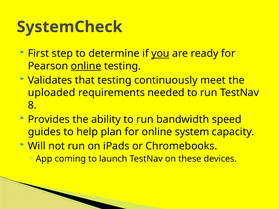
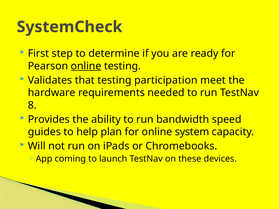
you underline: present -> none
continuously: continuously -> participation
uploaded: uploaded -> hardware
